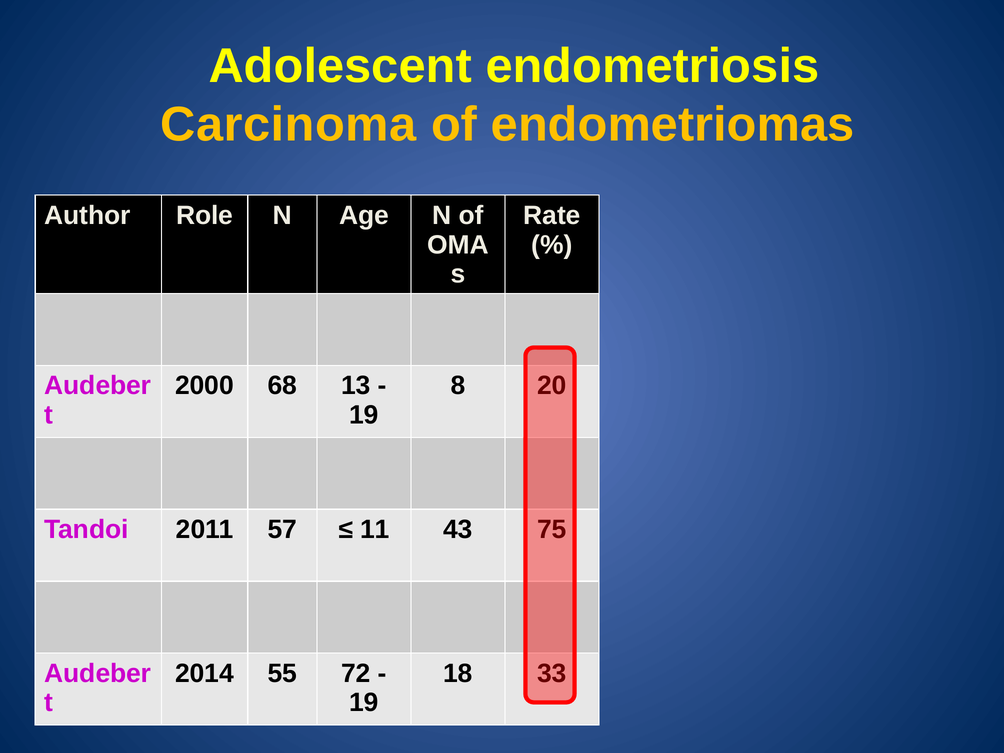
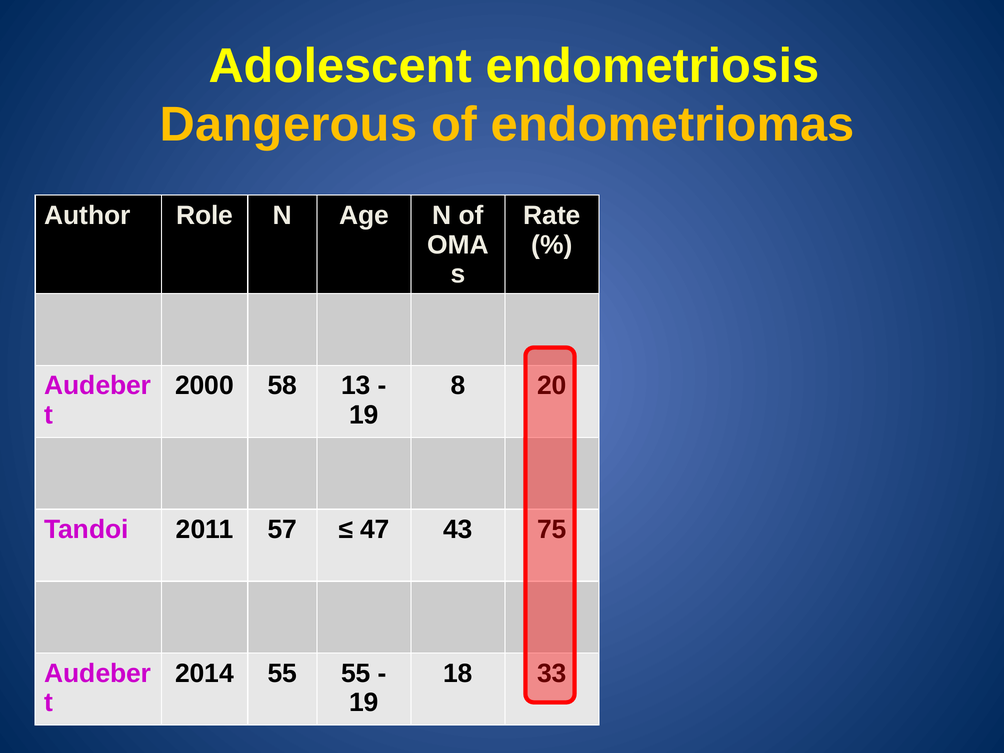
Carcinoma: Carcinoma -> Dangerous
68: 68 -> 58
11: 11 -> 47
55 72: 72 -> 55
